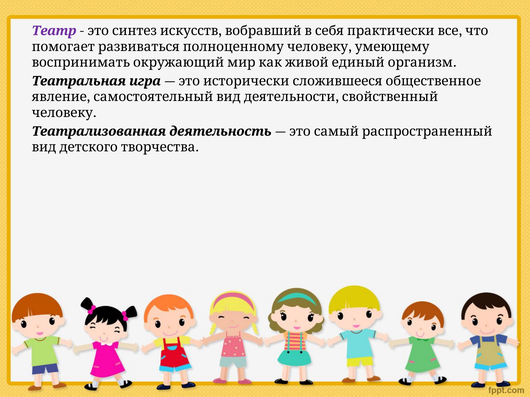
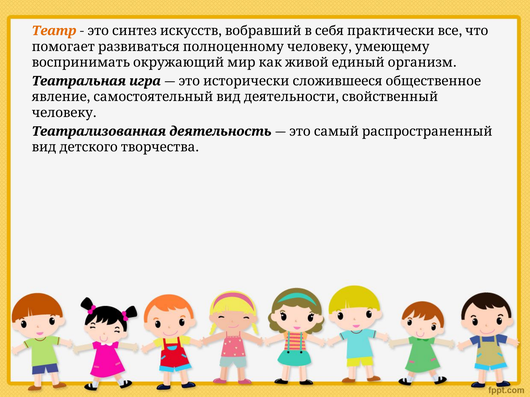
Театр colour: purple -> orange
